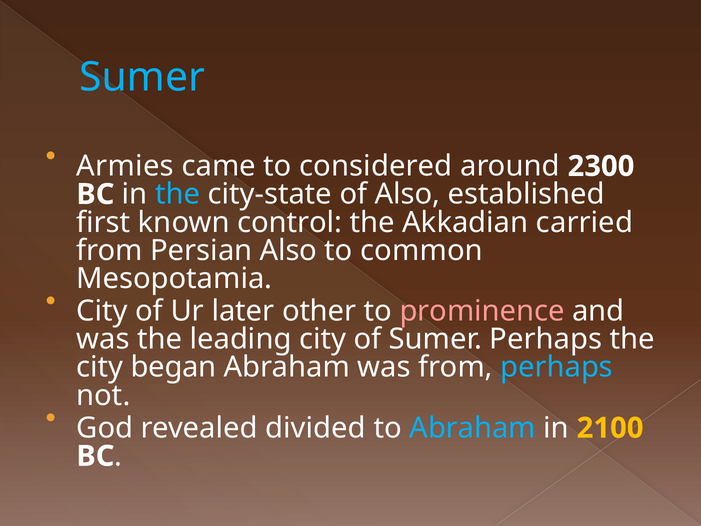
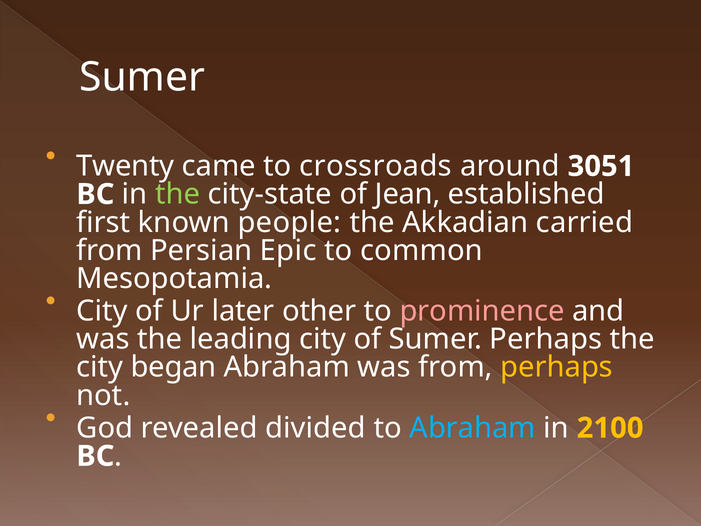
Sumer at (142, 77) colour: light blue -> white
Armies: Armies -> Twenty
considered: considered -> crossroads
2300: 2300 -> 3051
the at (178, 194) colour: light blue -> light green
of Also: Also -> Jean
control: control -> people
Persian Also: Also -> Epic
perhaps at (557, 367) colour: light blue -> yellow
